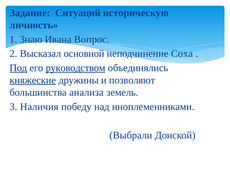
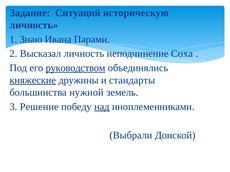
Вопрос: Вопрос -> Парами
Высказал основной: основной -> личность
Под underline: present -> none
позволяют: позволяют -> стандарты
анализа: анализа -> нужной
Наличия: Наличия -> Решение
над underline: none -> present
